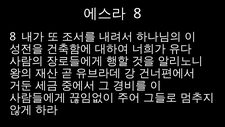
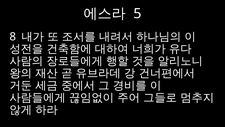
8 at (137, 14): 8 -> 5
